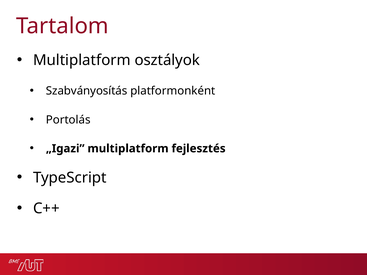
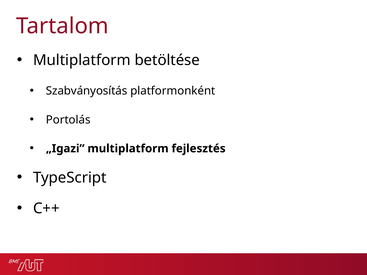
osztályok: osztályok -> betöltése
